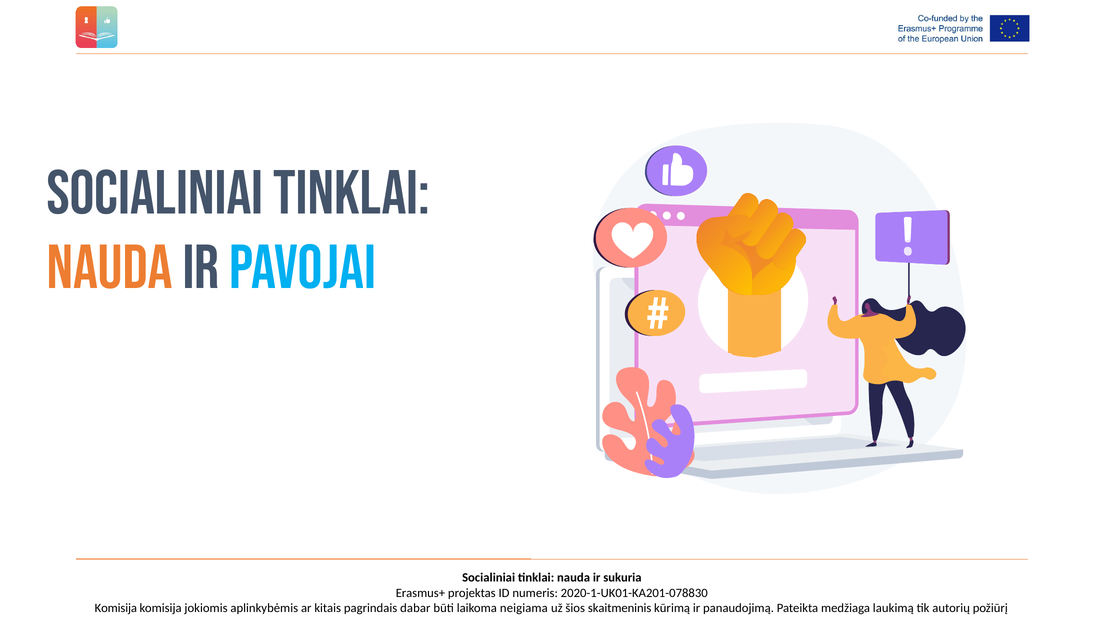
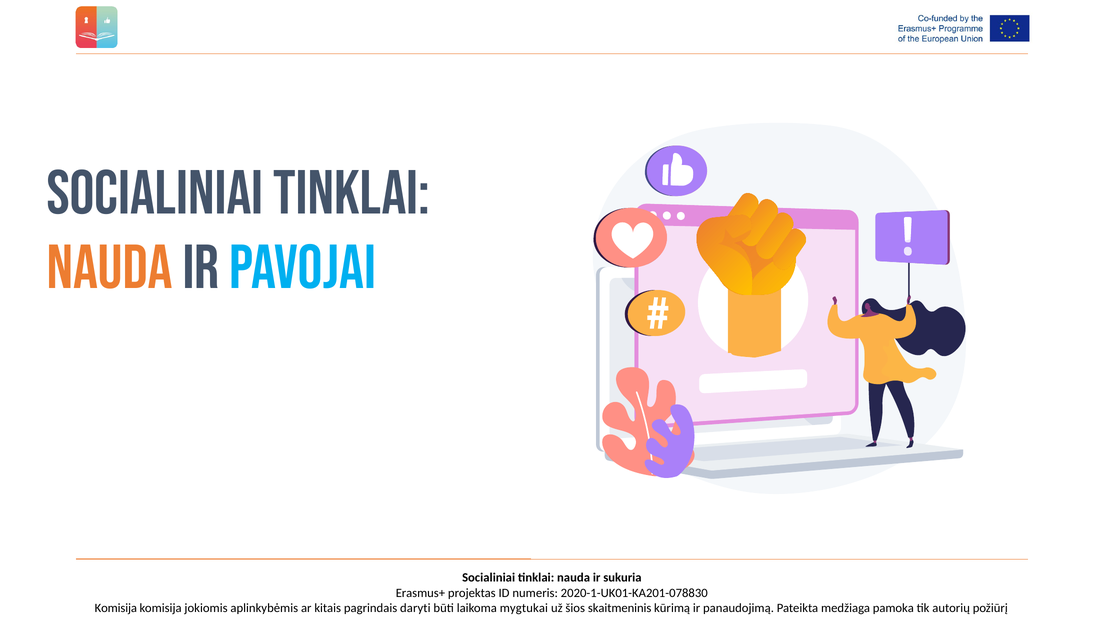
dabar: dabar -> daryti
neigiama: neigiama -> mygtukai
laukimą: laukimą -> pamoka
